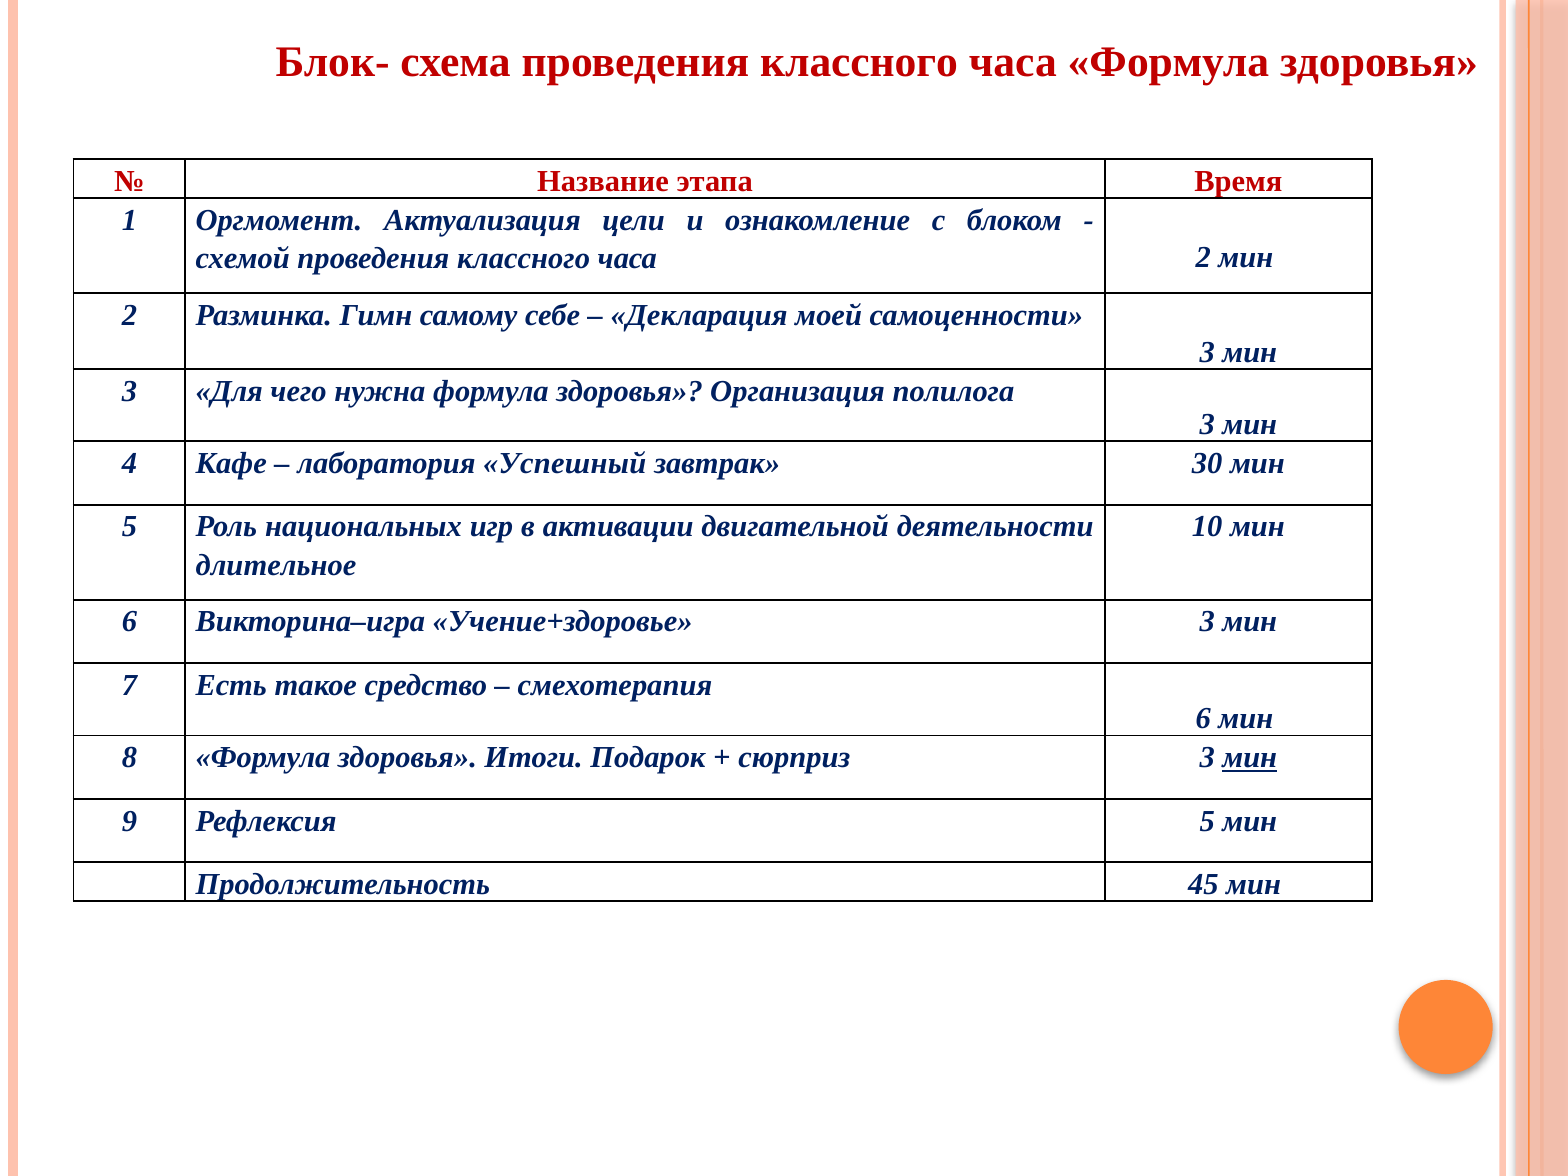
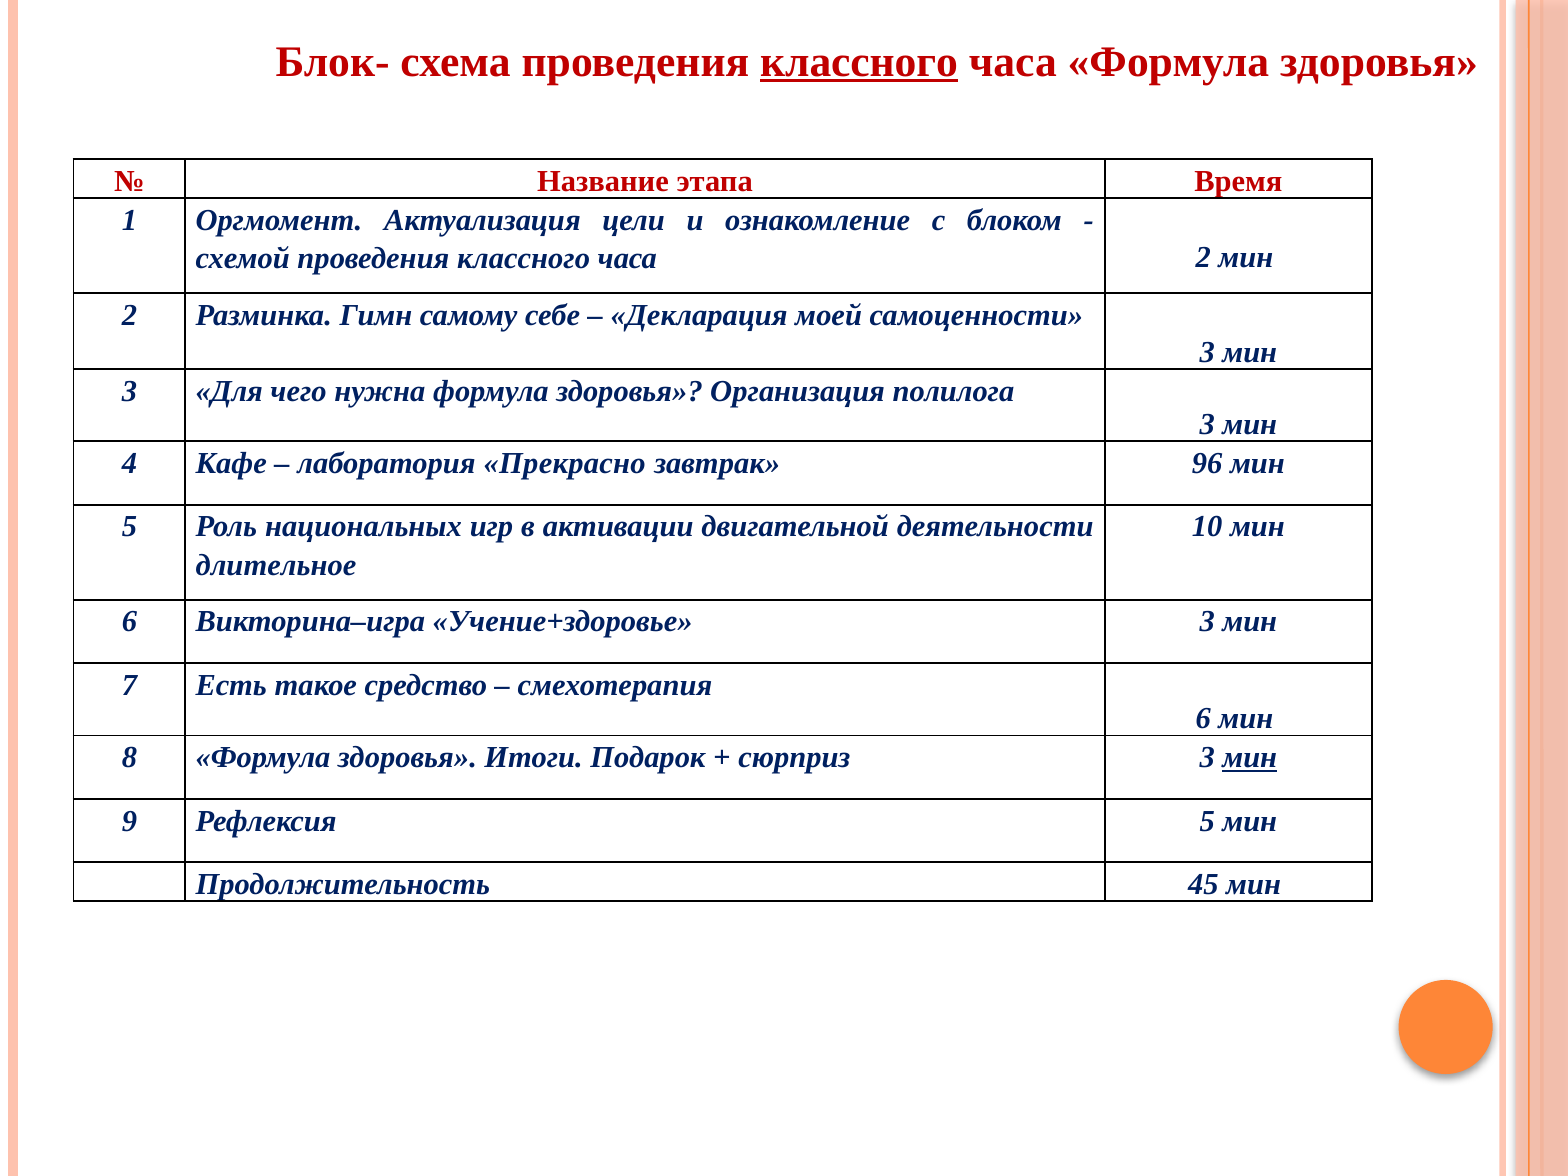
классного at (859, 62) underline: none -> present
Успешный: Успешный -> Прекрасно
30: 30 -> 96
